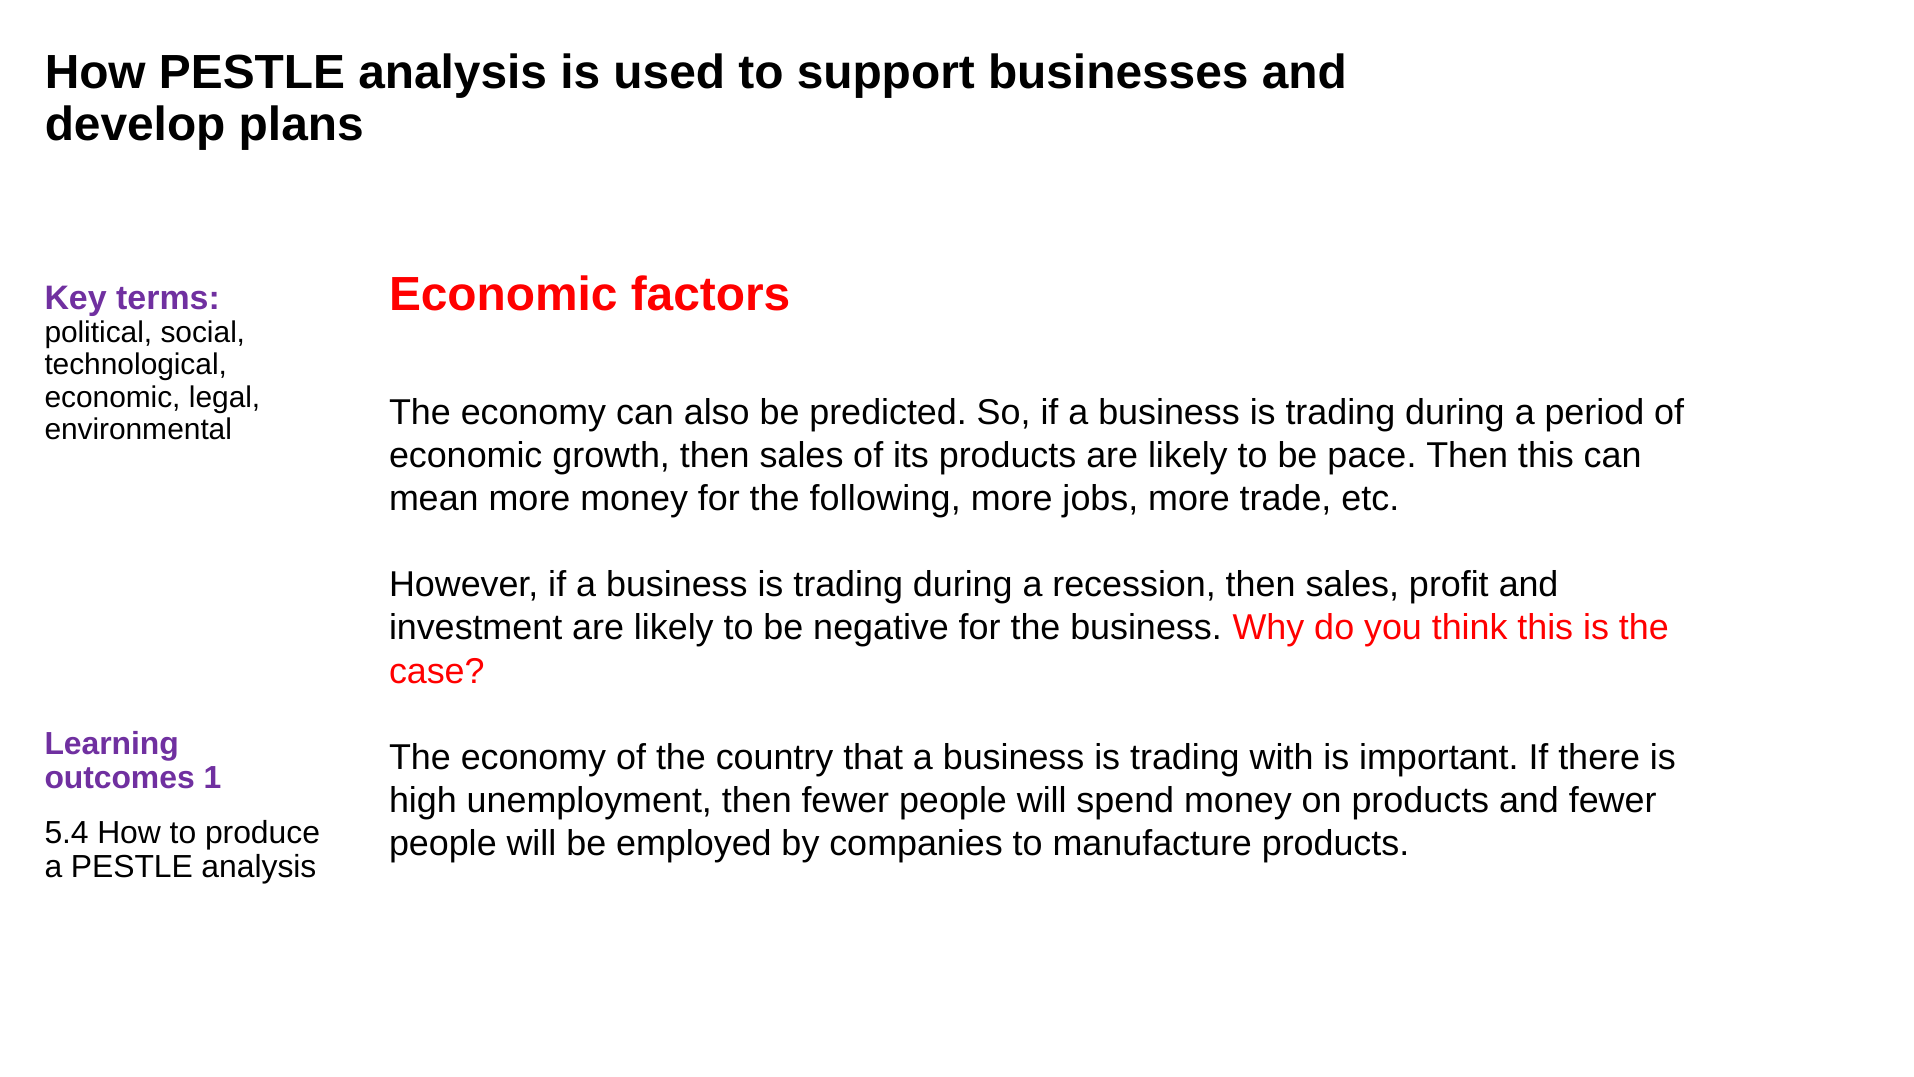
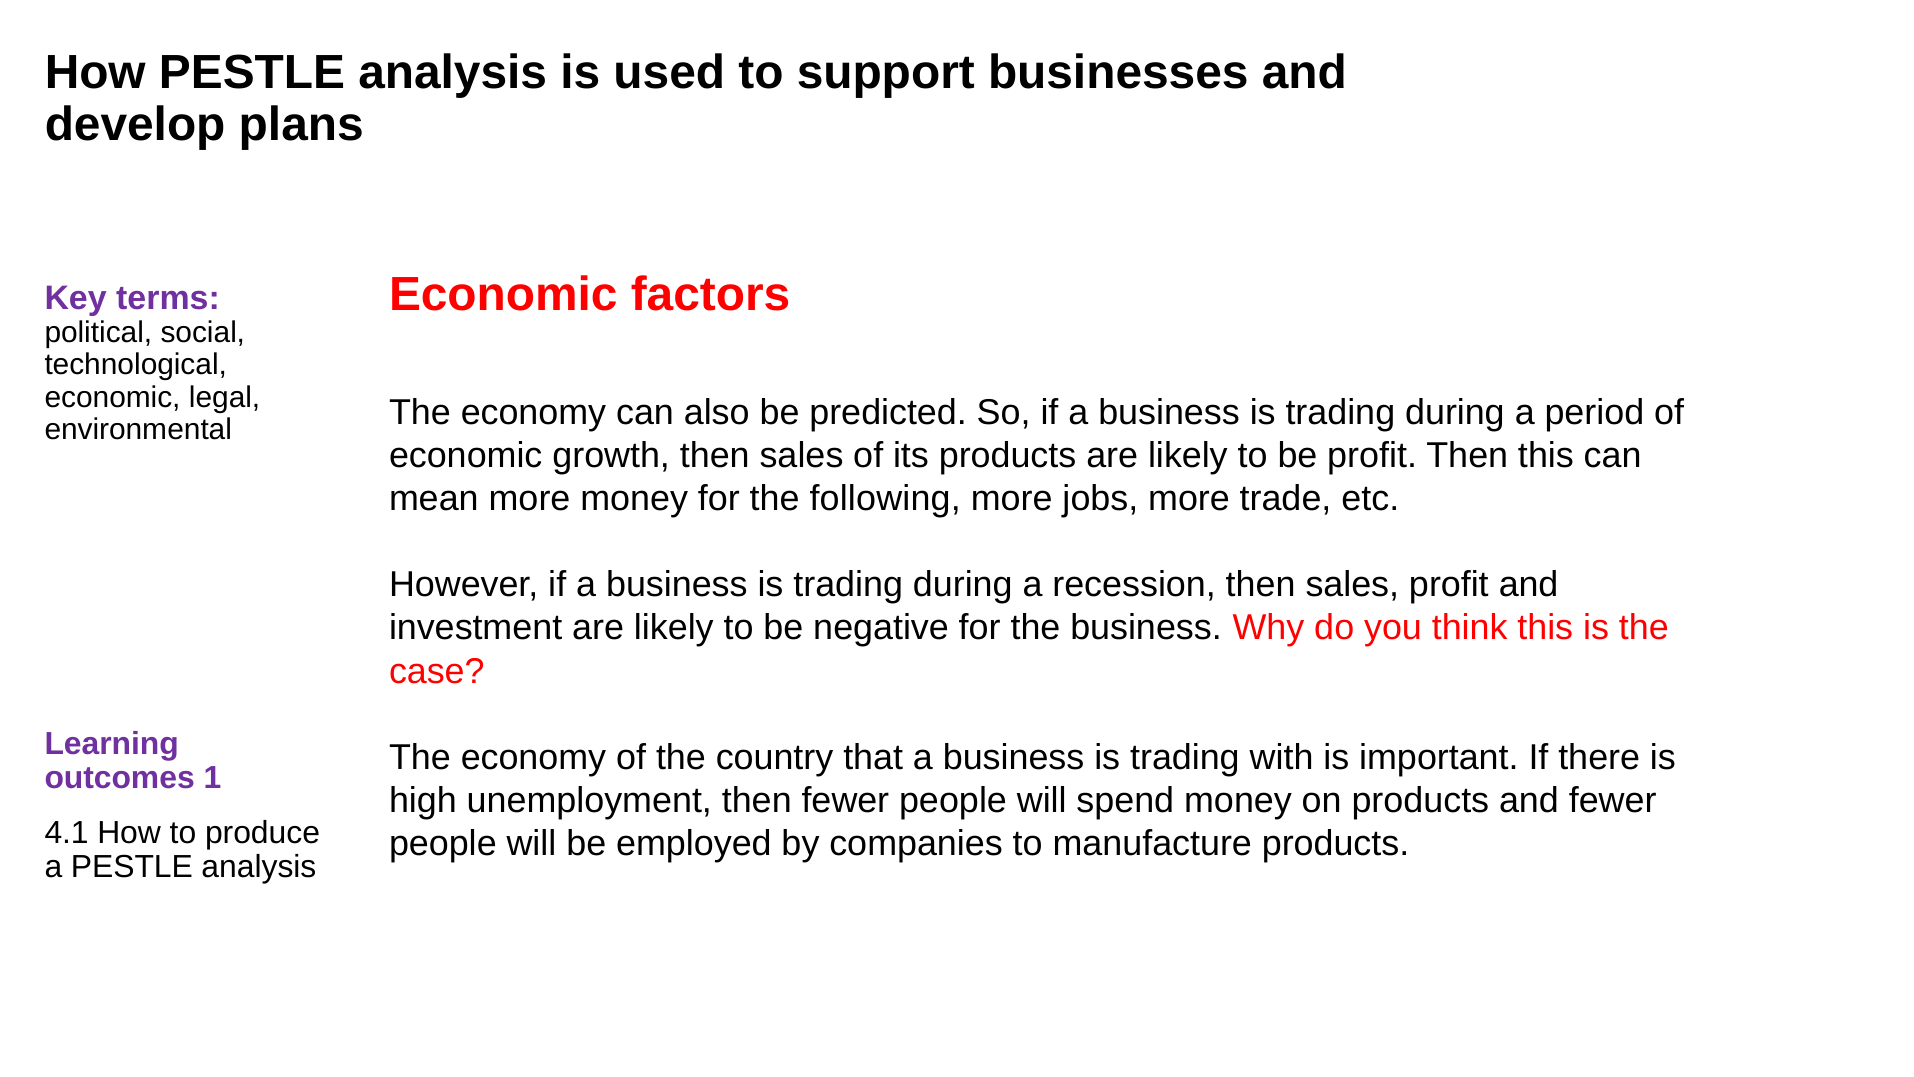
be pace: pace -> profit
5.4: 5.4 -> 4.1
